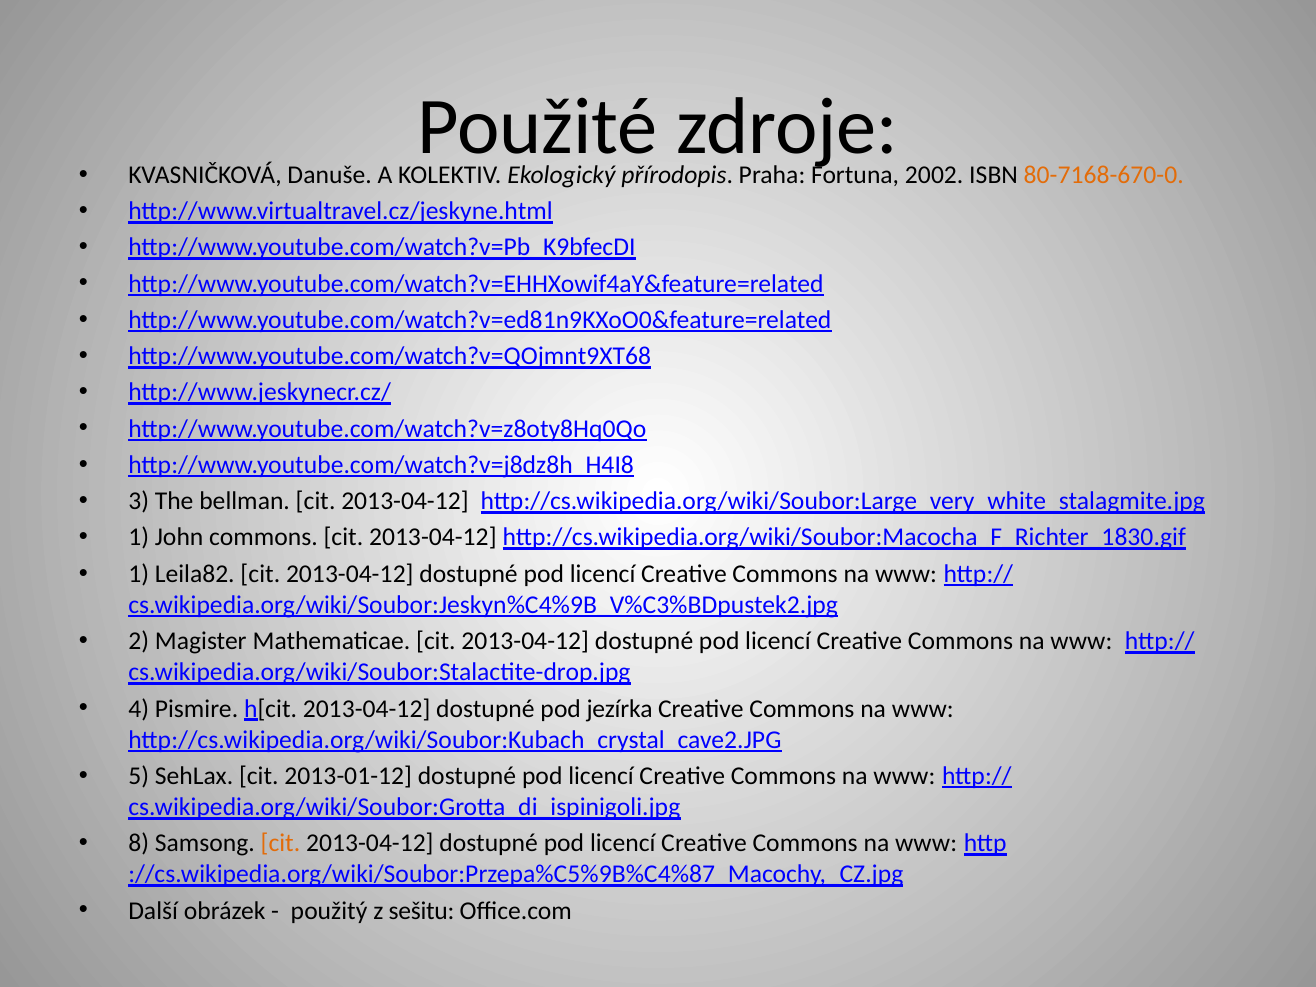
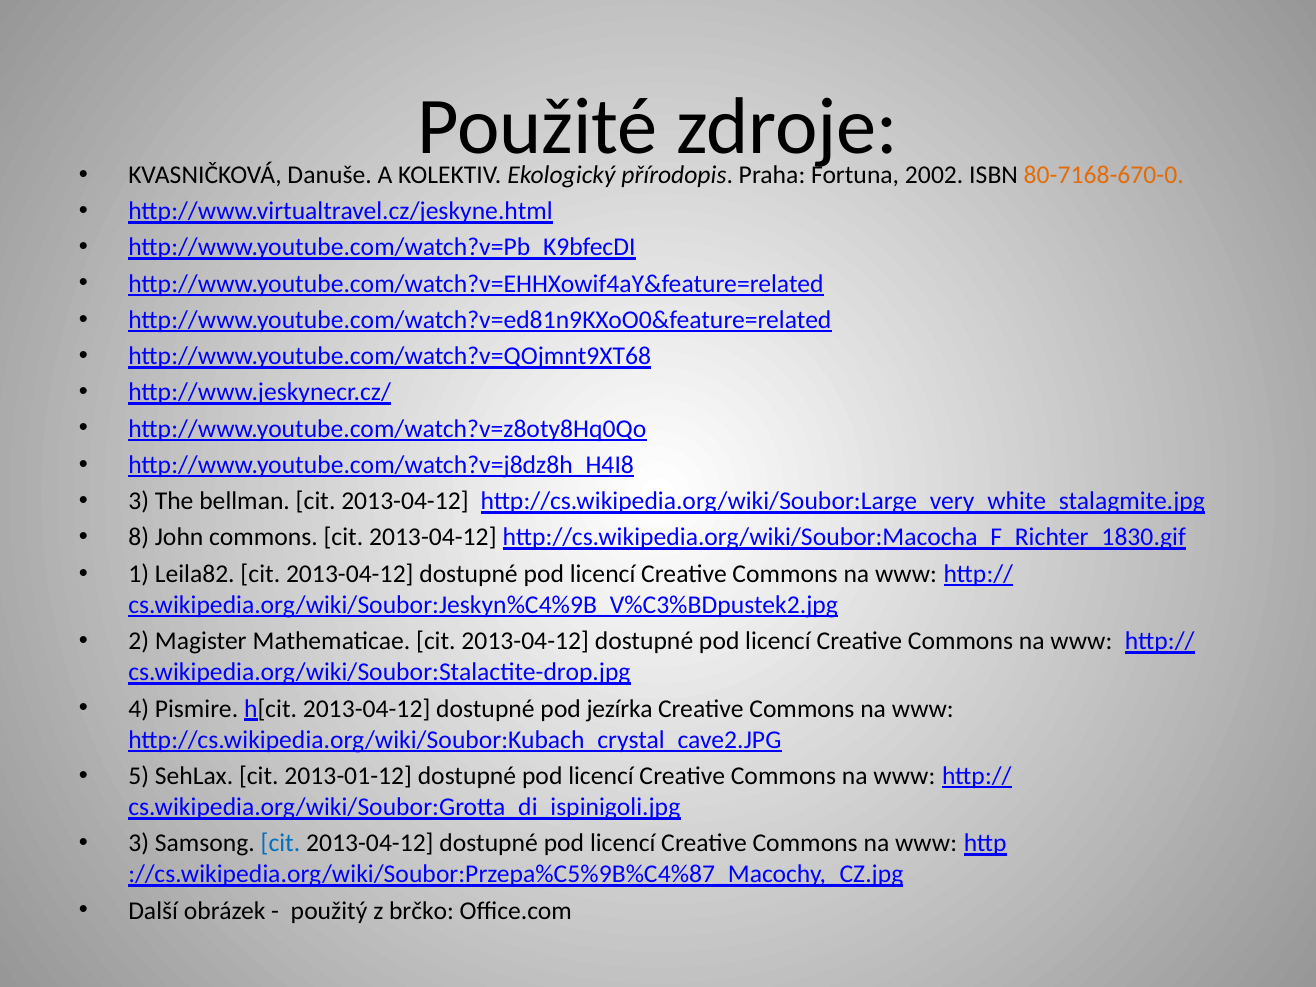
1 at (139, 537): 1 -> 8
8 at (139, 843): 8 -> 3
cit at (280, 843) colour: orange -> blue
sešitu: sešitu -> brčko
